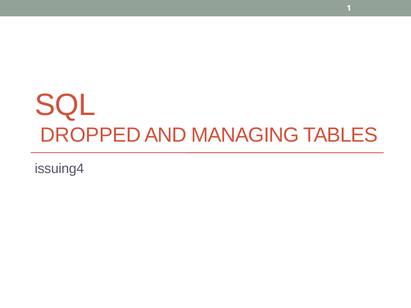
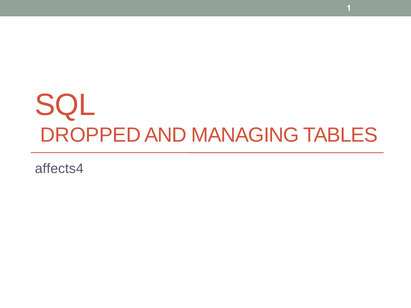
issuing4: issuing4 -> affects4
